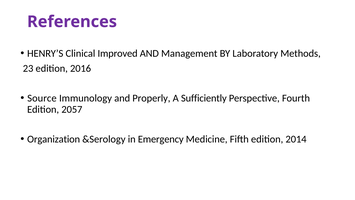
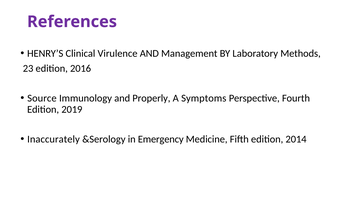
Improved: Improved -> Virulence
Sufficiently: Sufficiently -> Symptoms
2057: 2057 -> 2019
Organization: Organization -> Inaccurately
